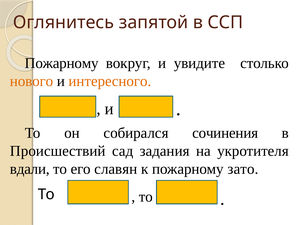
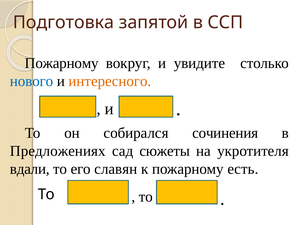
Оглянитесь: Оглянитесь -> Подготовка
нового colour: orange -> blue
Происшествий: Происшествий -> Предложениях
задания: задания -> сюжеты
зато: зато -> есть
